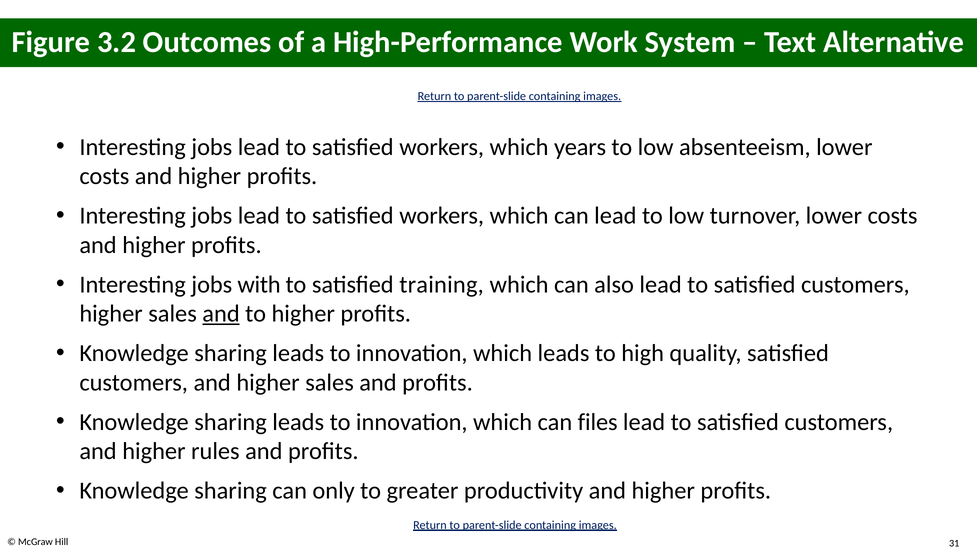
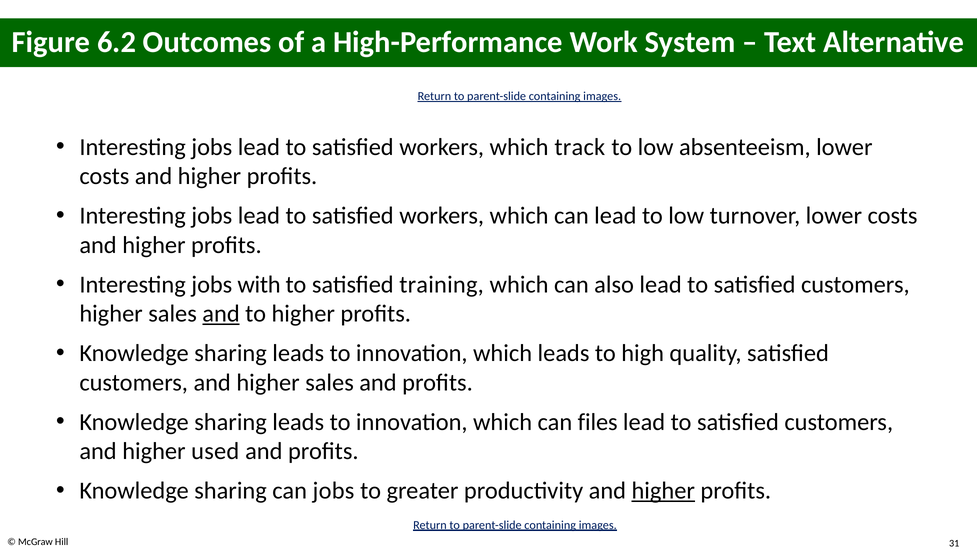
3.2: 3.2 -> 6.2
years: years -> track
rules: rules -> used
can only: only -> jobs
higher at (663, 491) underline: none -> present
